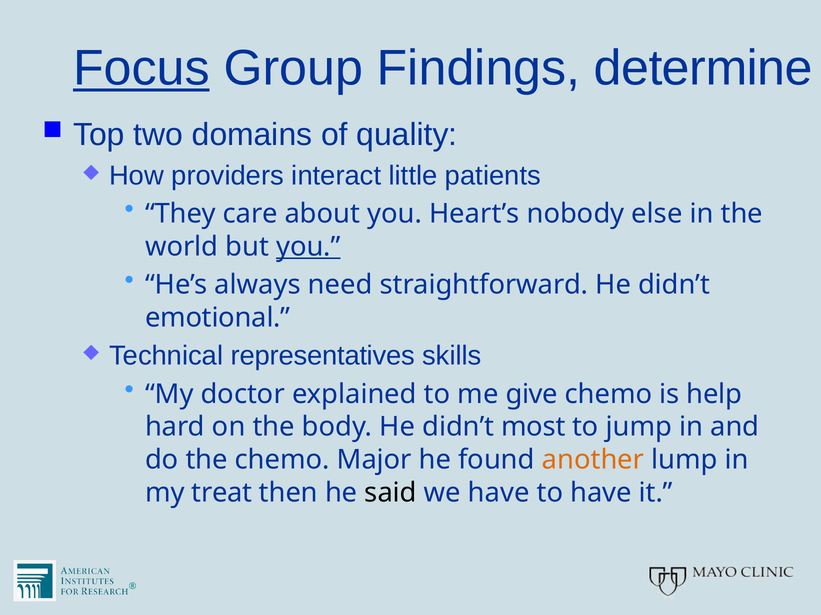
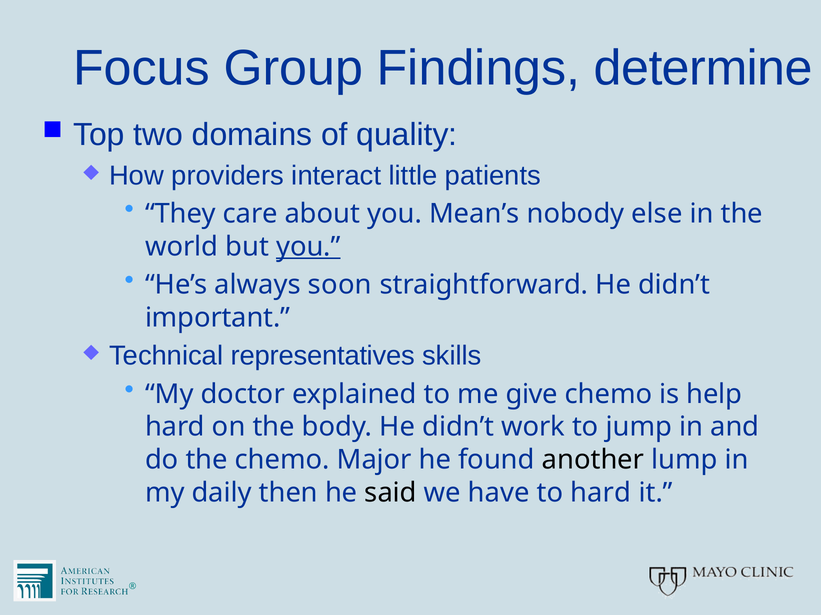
Focus underline: present -> none
Heart’s: Heart’s -> Mean’s
need: need -> soon
emotional: emotional -> important
most: most -> work
another colour: orange -> black
treat: treat -> daily
to have: have -> hard
